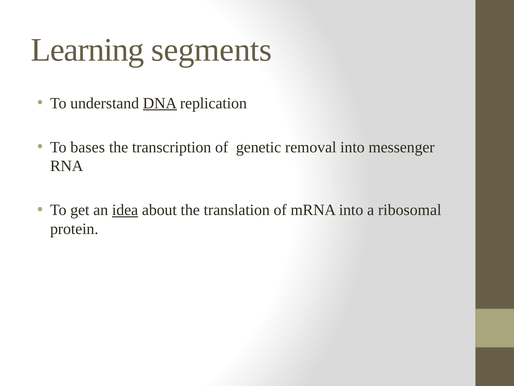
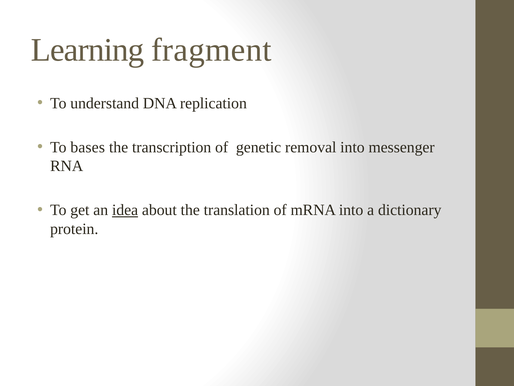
segments: segments -> fragment
DNA underline: present -> none
ribosomal: ribosomal -> dictionary
